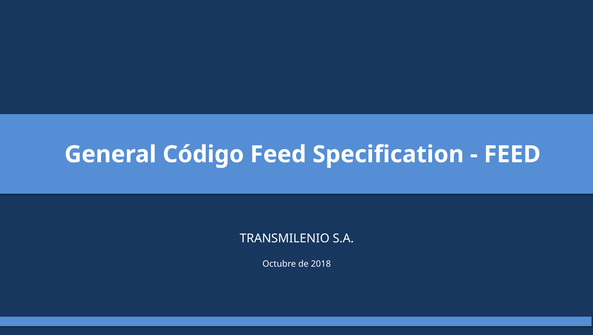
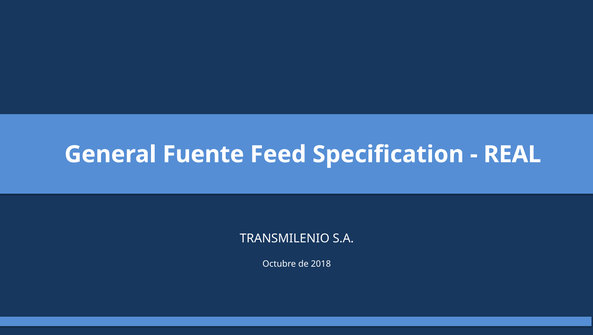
Código: Código -> Fuente
FEED at (512, 154): FEED -> REAL
